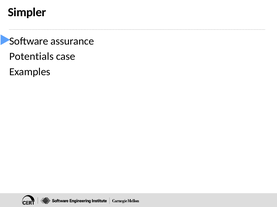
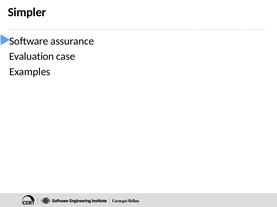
Potentials: Potentials -> Evaluation
